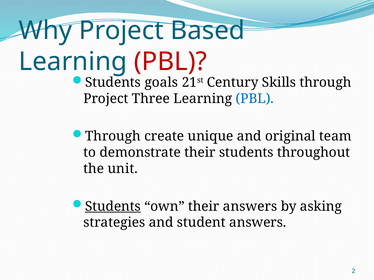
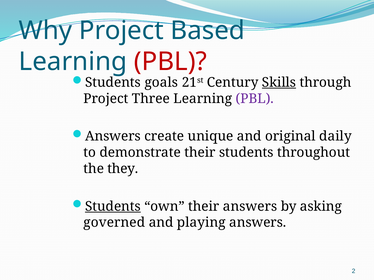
Skills underline: none -> present
PBL at (255, 99) colour: blue -> purple
Through at (113, 137): Through -> Answers
team: team -> daily
unit: unit -> they
strategies: strategies -> governed
student: student -> playing
